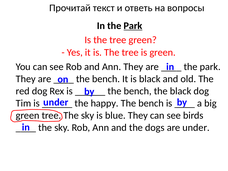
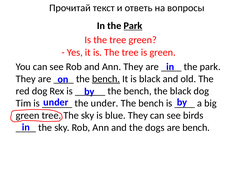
bench at (106, 79) underline: none -> present
the happy: happy -> under
are under: under -> bench
